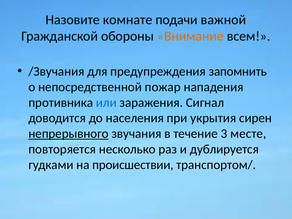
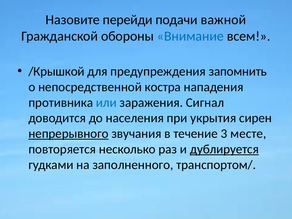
комнате: комнате -> перейди
Внимание colour: orange -> blue
/Звучания: /Звучания -> /Крышкой
пожар: пожар -> костра
дублируется underline: none -> present
происшествии: происшествии -> заполненного
